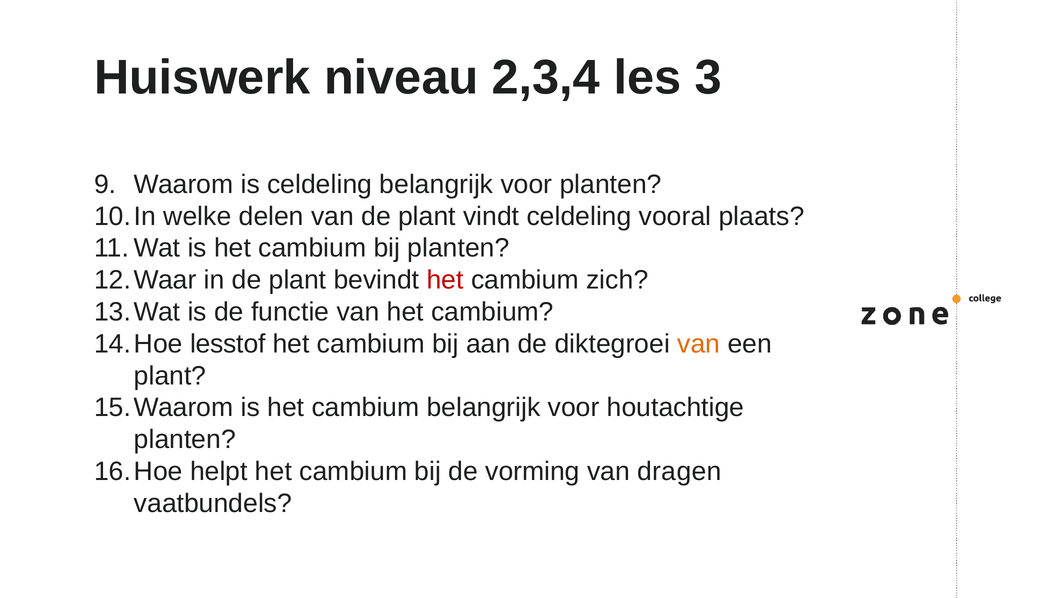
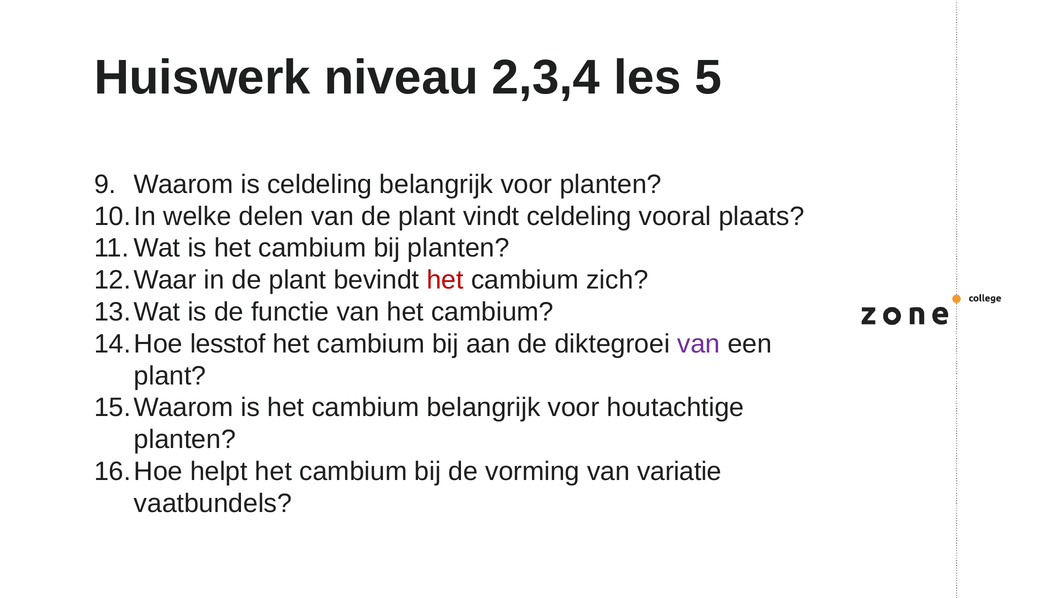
3: 3 -> 5
van at (699, 344) colour: orange -> purple
dragen: dragen -> variatie
